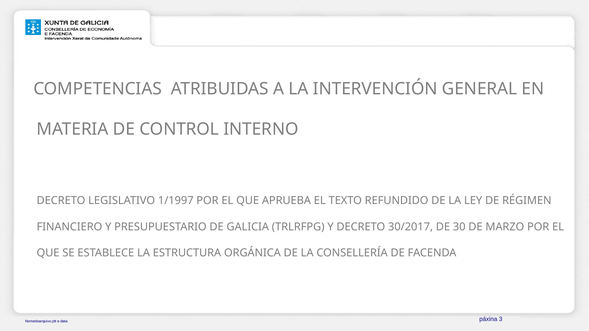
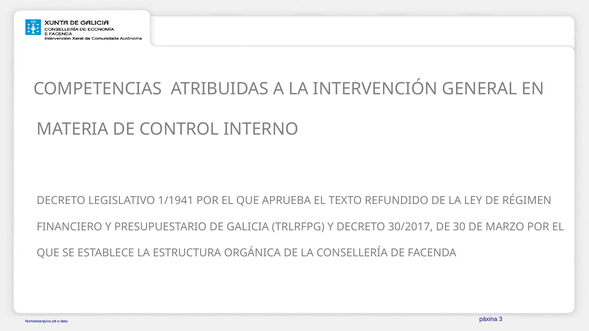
1/1997: 1/1997 -> 1/1941
